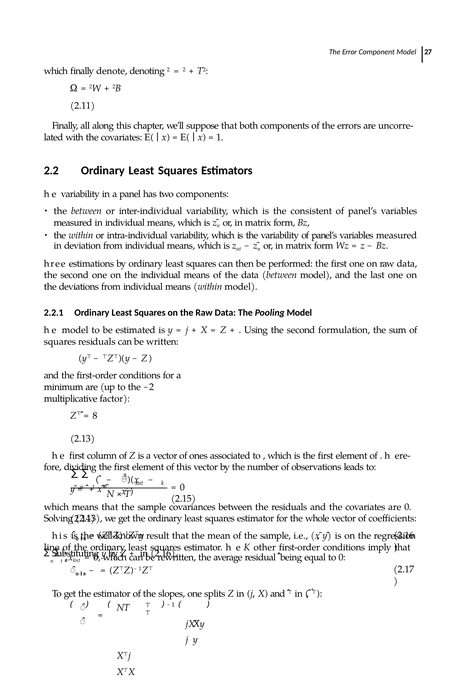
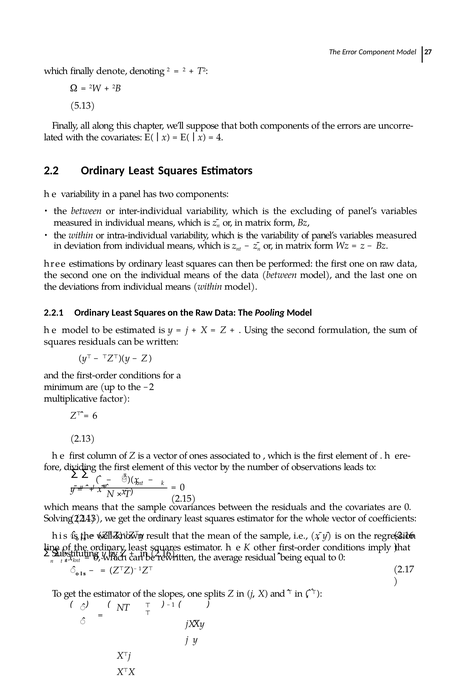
2.11: 2.11 -> 5.13
1: 1 -> 4
consistent: consistent -> excluding
8: 8 -> 6
